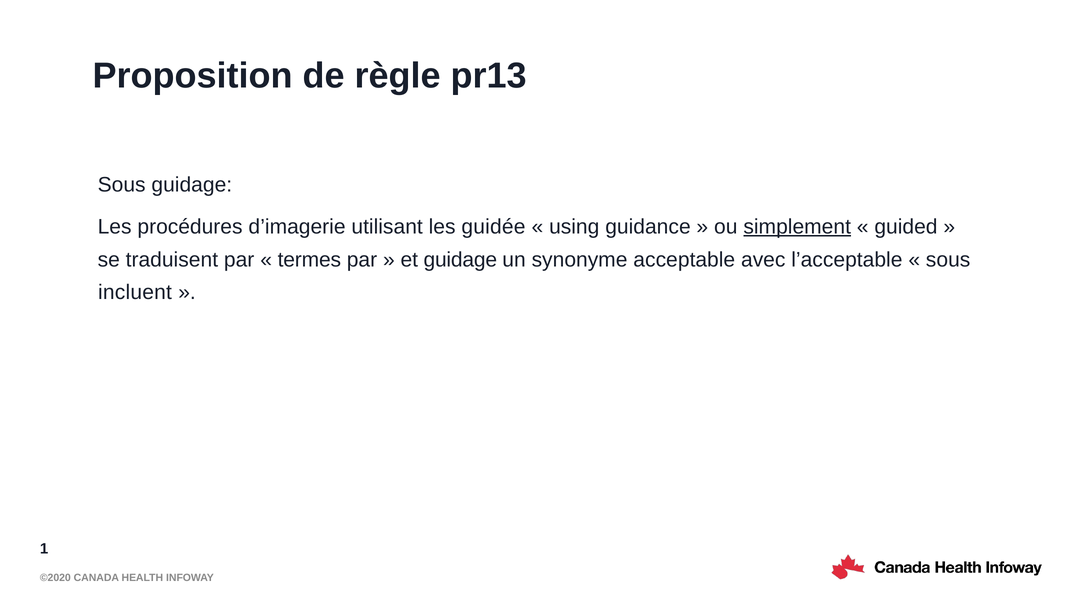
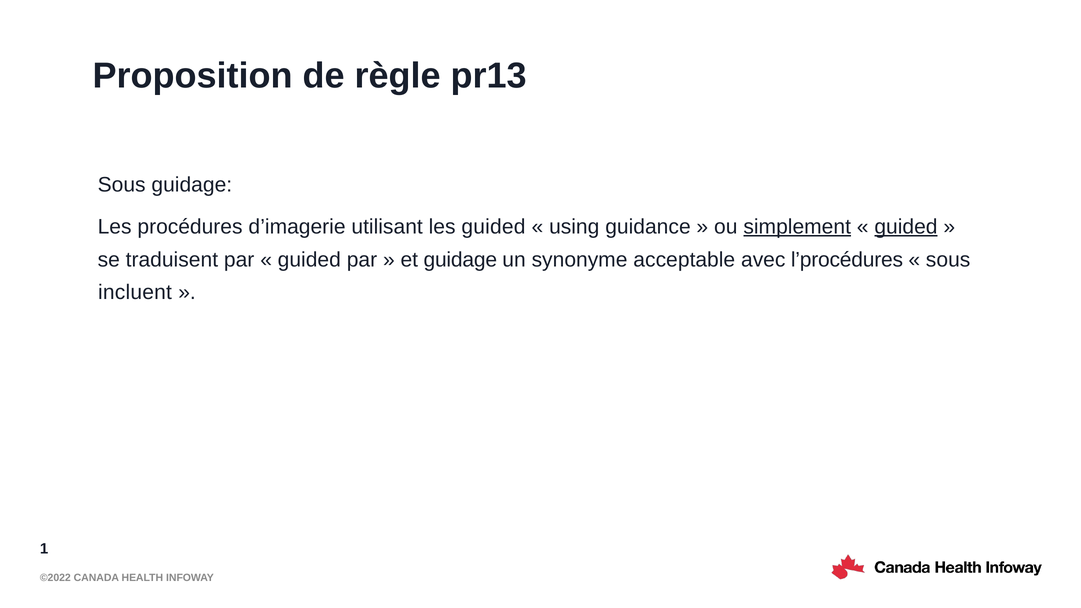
les guidée: guidée -> guided
guided at (906, 227) underline: none -> present
termes at (309, 260): termes -> guided
l’acceptable: l’acceptable -> l’procédures
©2020: ©2020 -> ©2022
